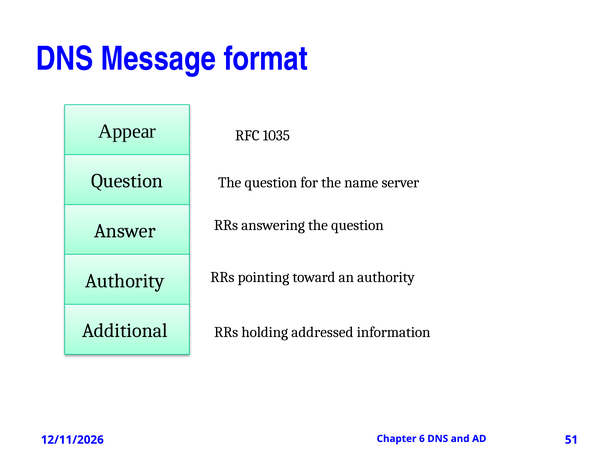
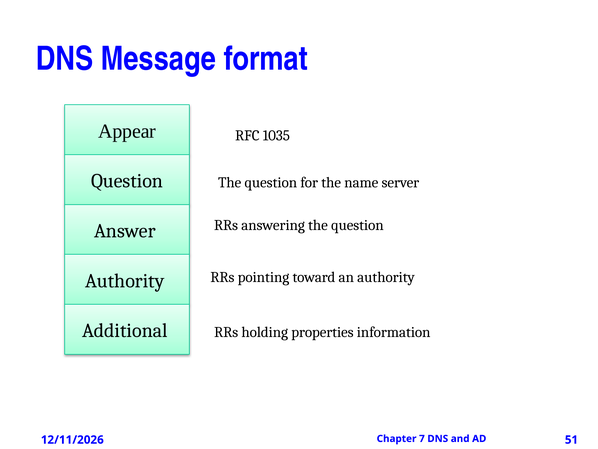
addressed: addressed -> properties
6: 6 -> 7
